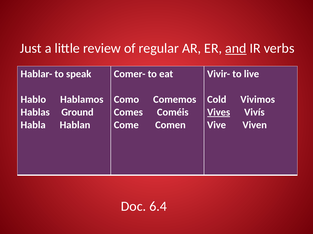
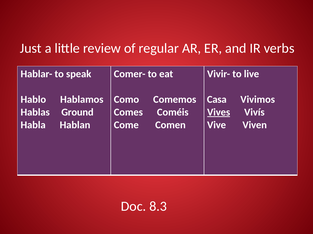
and underline: present -> none
Cold: Cold -> Casa
6.4: 6.4 -> 8.3
